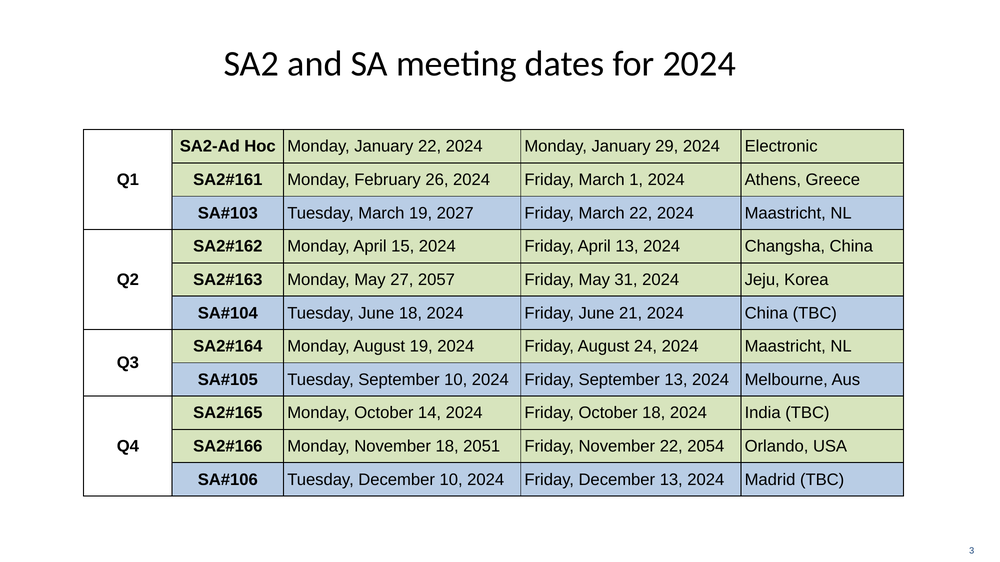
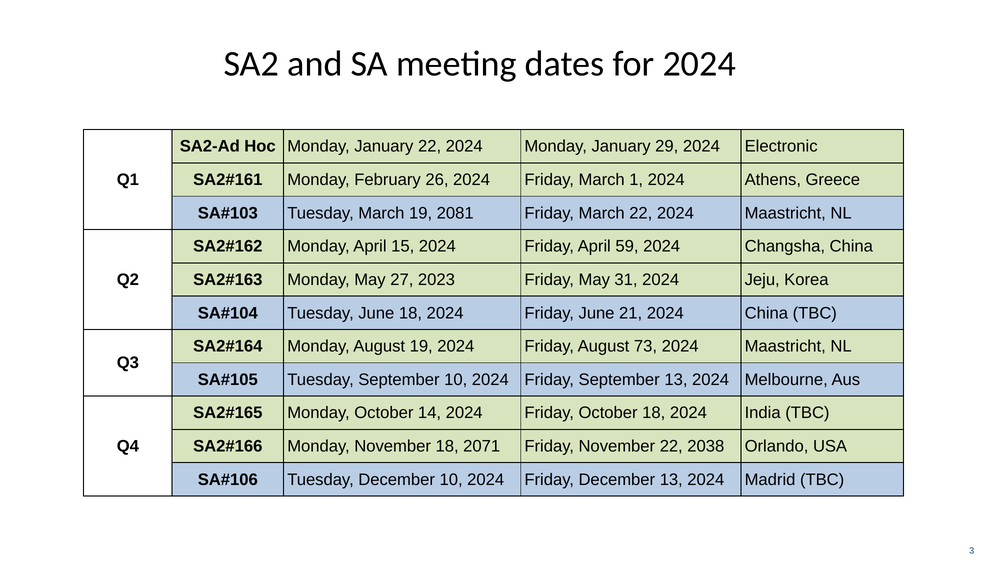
2027: 2027 -> 2081
April 13: 13 -> 59
2057: 2057 -> 2023
24: 24 -> 73
2051: 2051 -> 2071
2054: 2054 -> 2038
